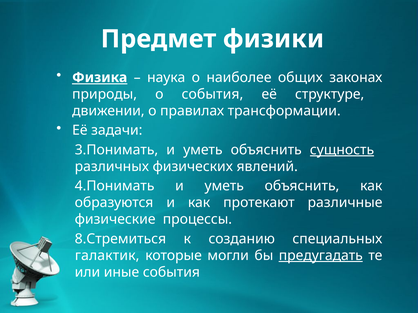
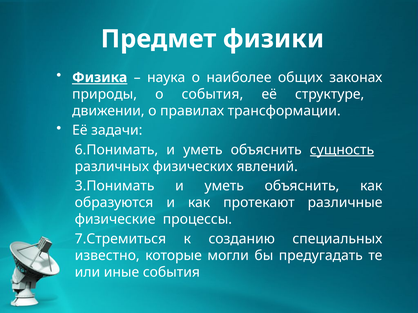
3.Понимать: 3.Понимать -> 6.Понимать
4.Понимать: 4.Понимать -> 3.Понимать
8.Стремиться: 8.Стремиться -> 7.Стремиться
галактик: галактик -> известно
предугадать underline: present -> none
